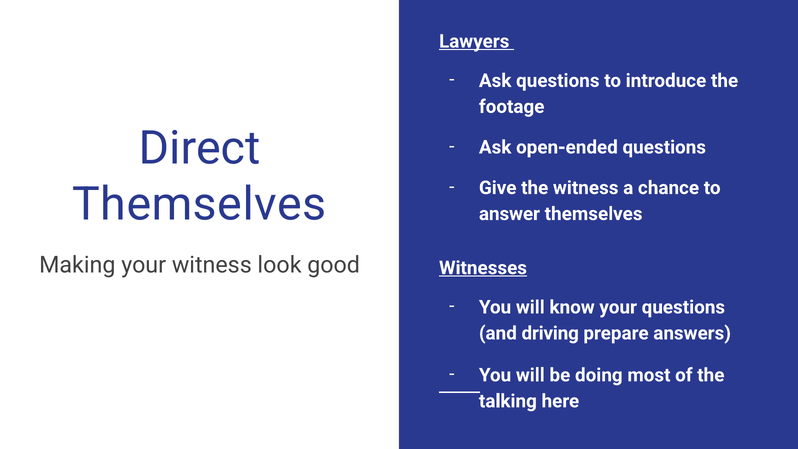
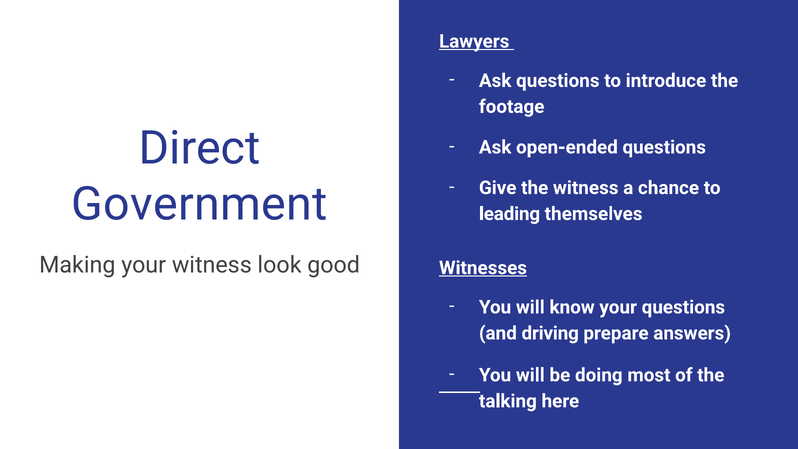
Themselves at (199, 204): Themselves -> Government
answer: answer -> leading
